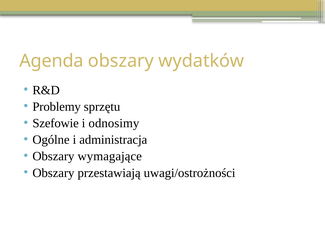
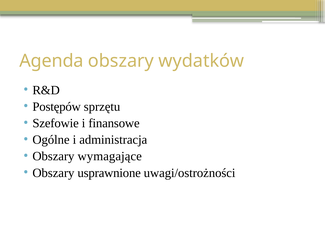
Problemy: Problemy -> Postępów
odnosimy: odnosimy -> finansowe
przestawiają: przestawiają -> usprawnione
